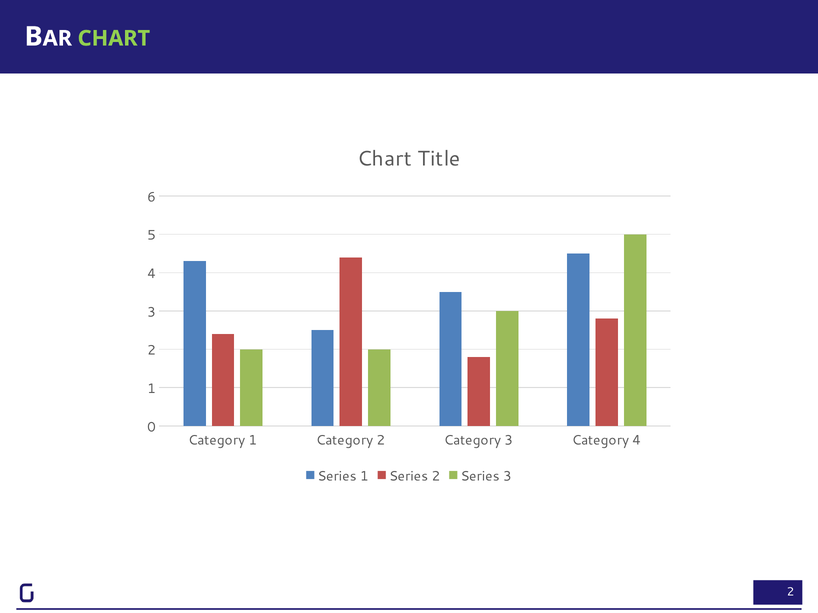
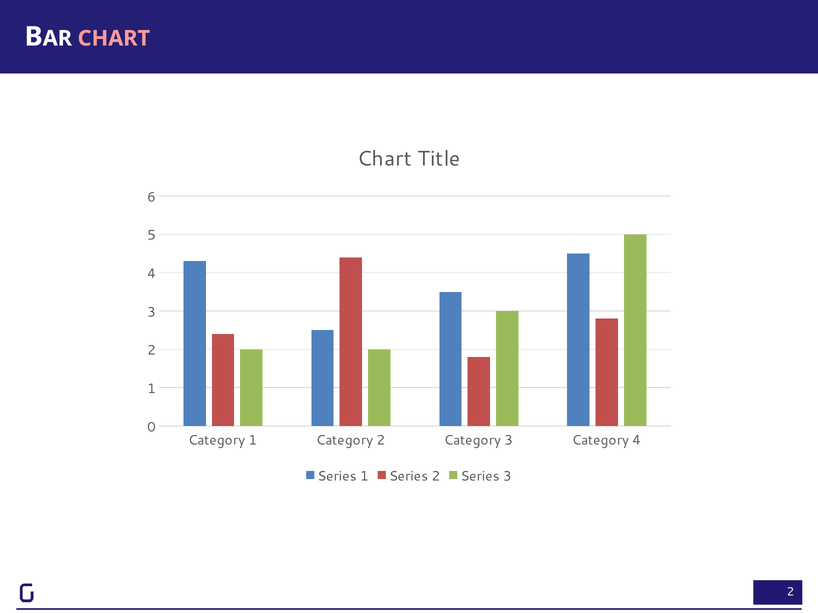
CHART at (114, 38) colour: light green -> pink
